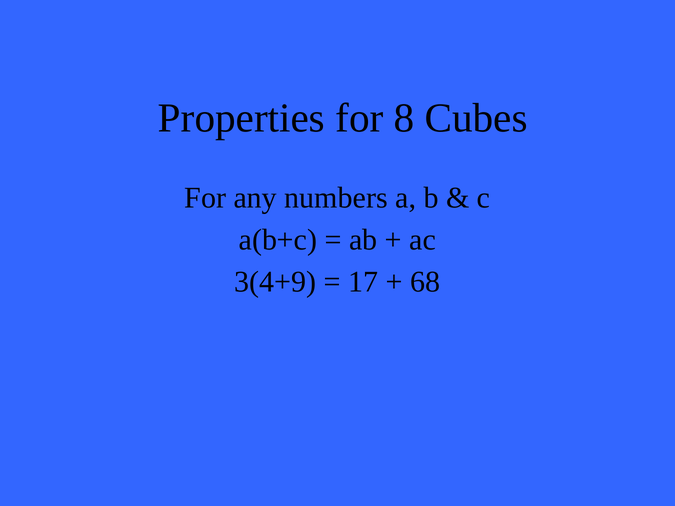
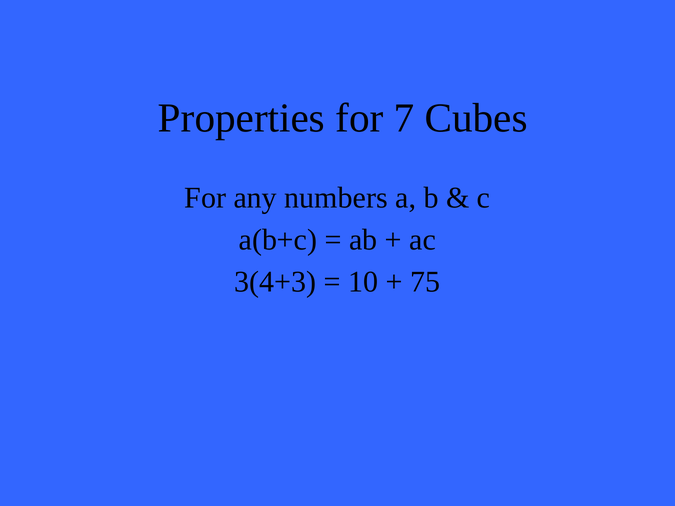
8: 8 -> 7
3(4+9: 3(4+9 -> 3(4+3
17: 17 -> 10
68: 68 -> 75
